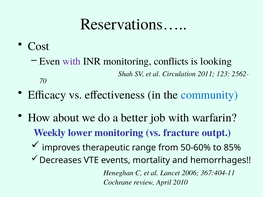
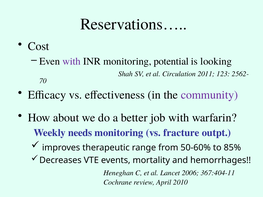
conflicts: conflicts -> potential
community colour: blue -> purple
lower: lower -> needs
